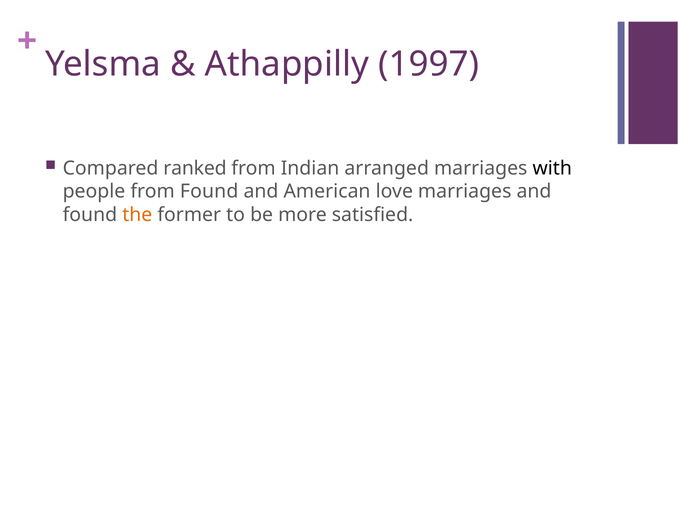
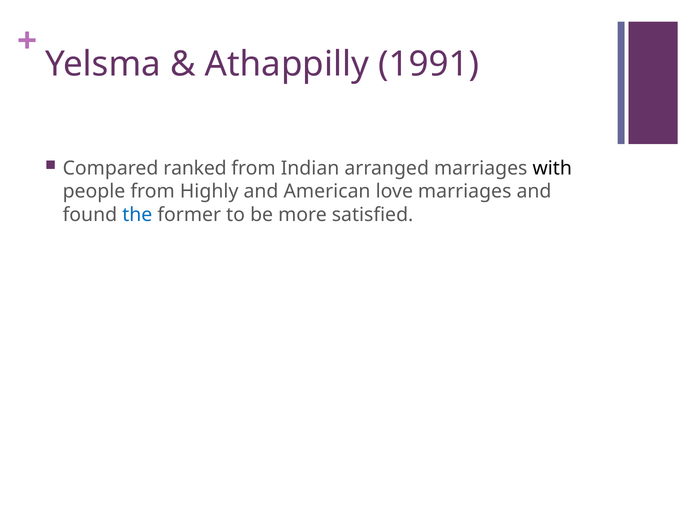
1997: 1997 -> 1991
from Found: Found -> Highly
the colour: orange -> blue
